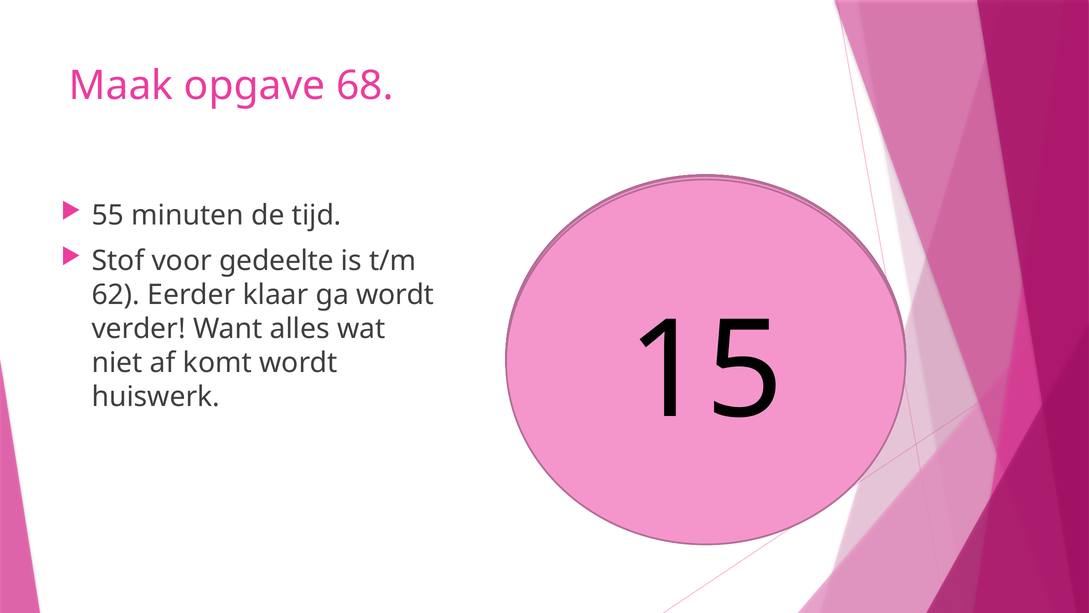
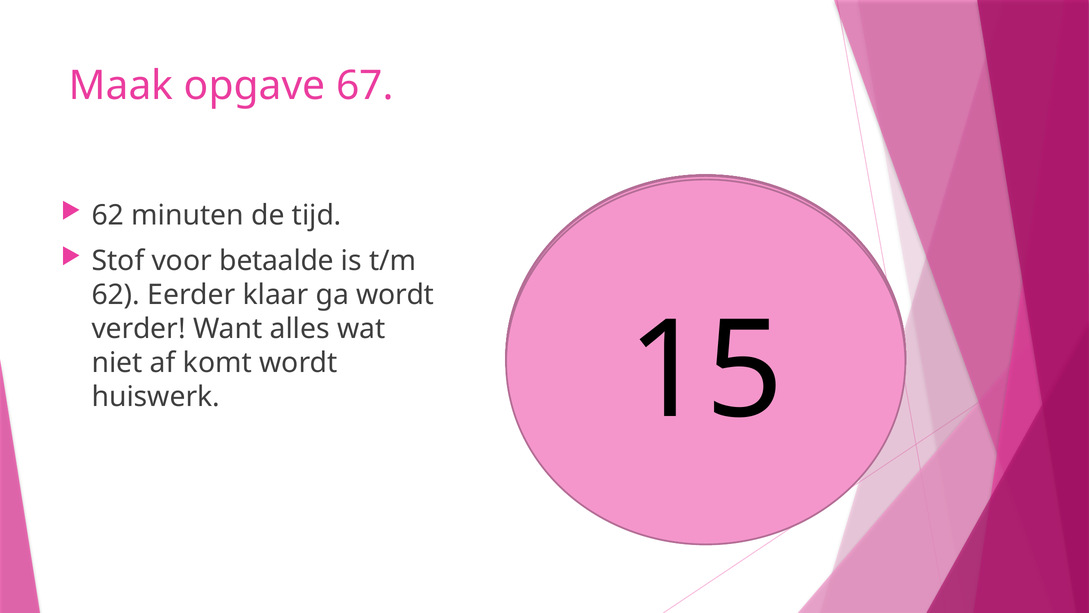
68: 68 -> 67
55 at (108, 215): 55 -> 62
gedeelte: gedeelte -> betaalde
